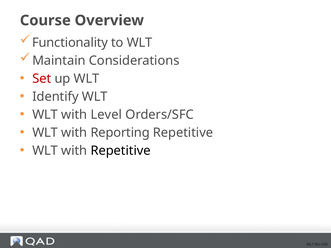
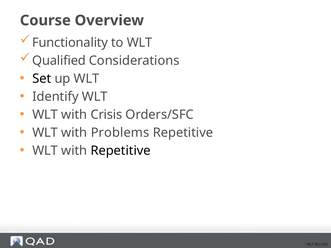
Maintain: Maintain -> Qualified
Set colour: red -> black
Level: Level -> Crisis
Reporting: Reporting -> Problems
